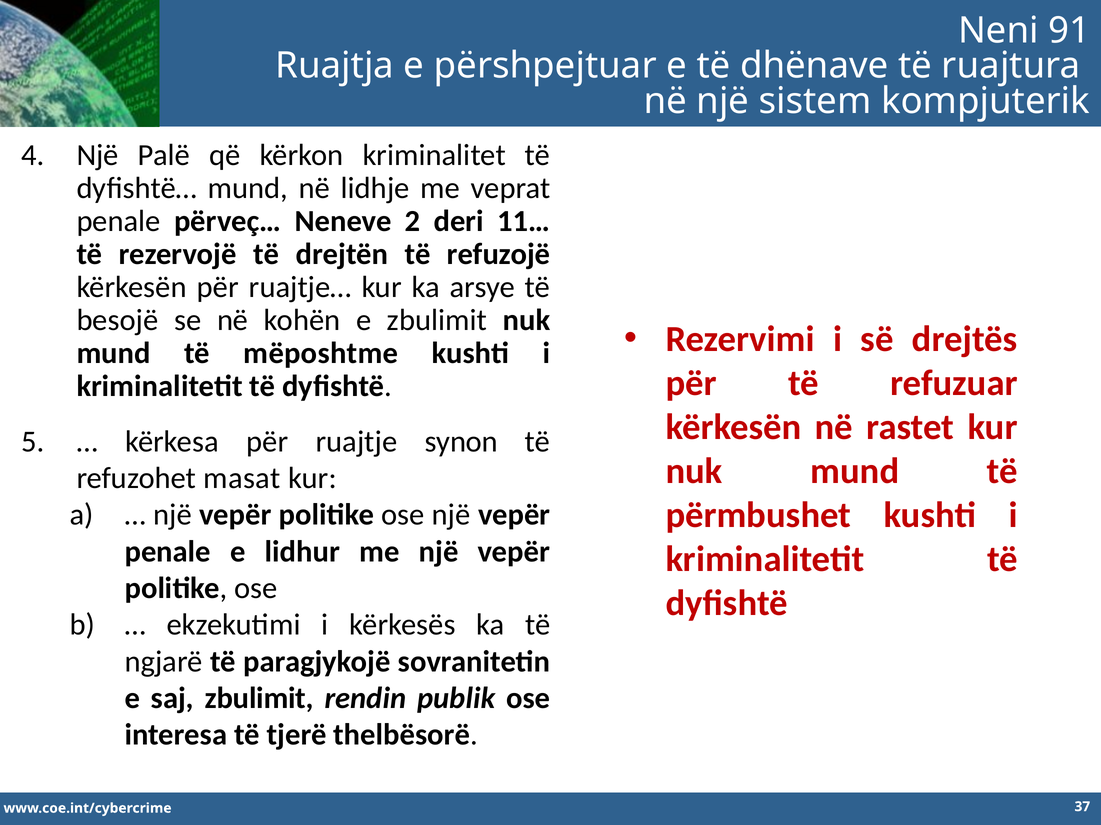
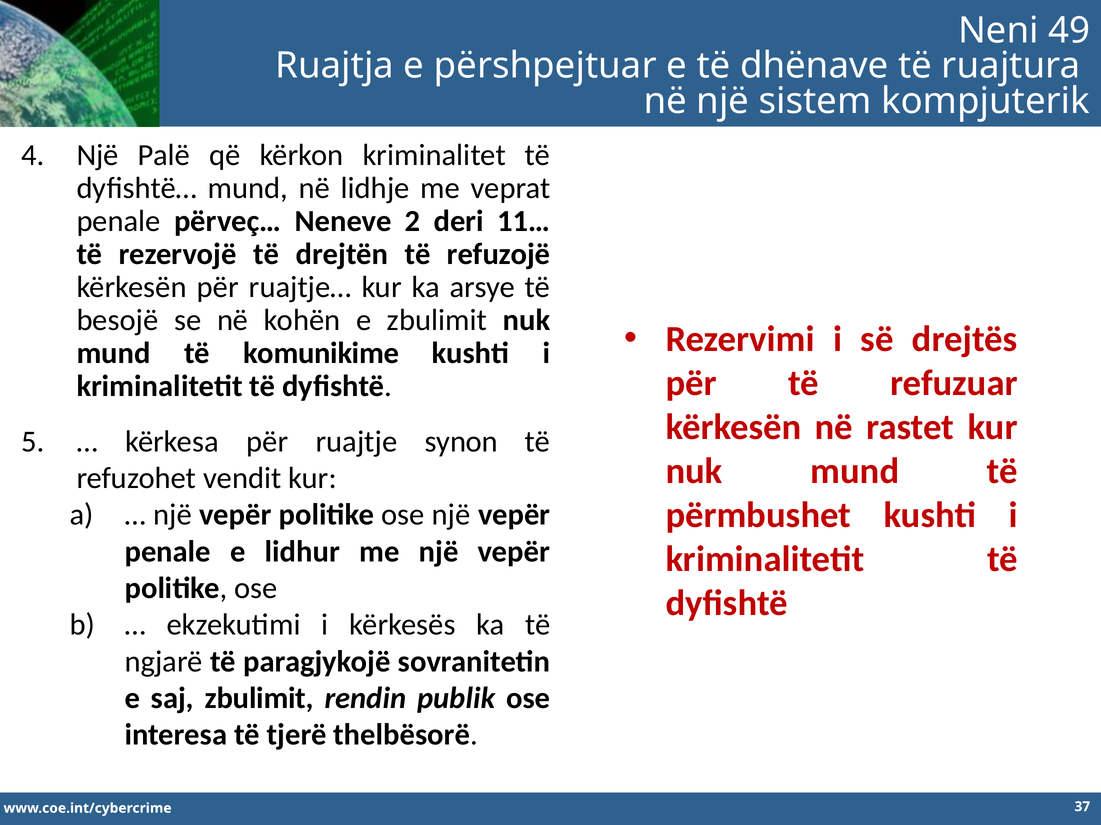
91: 91 -> 49
mëposhtme: mëposhtme -> komunikime
masat: masat -> vendit
